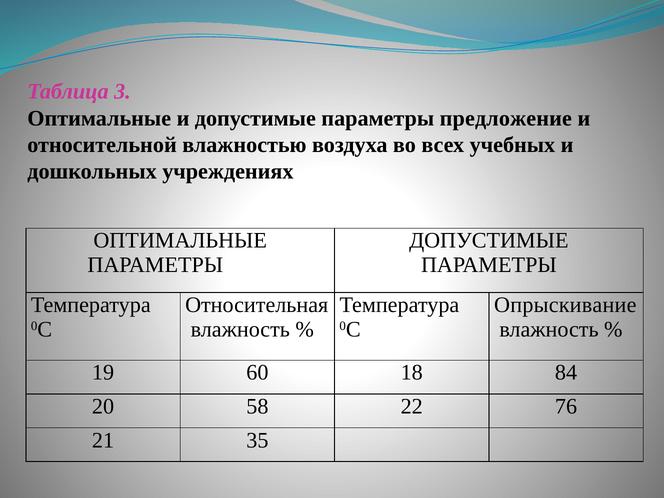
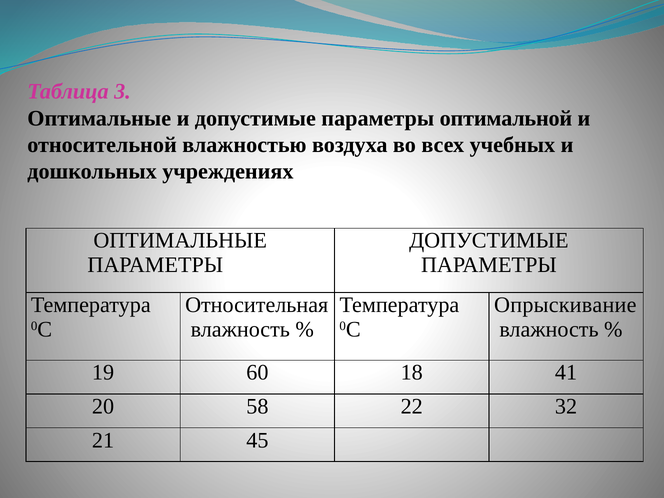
предложение: предложение -> оптимальной
84: 84 -> 41
76: 76 -> 32
35: 35 -> 45
